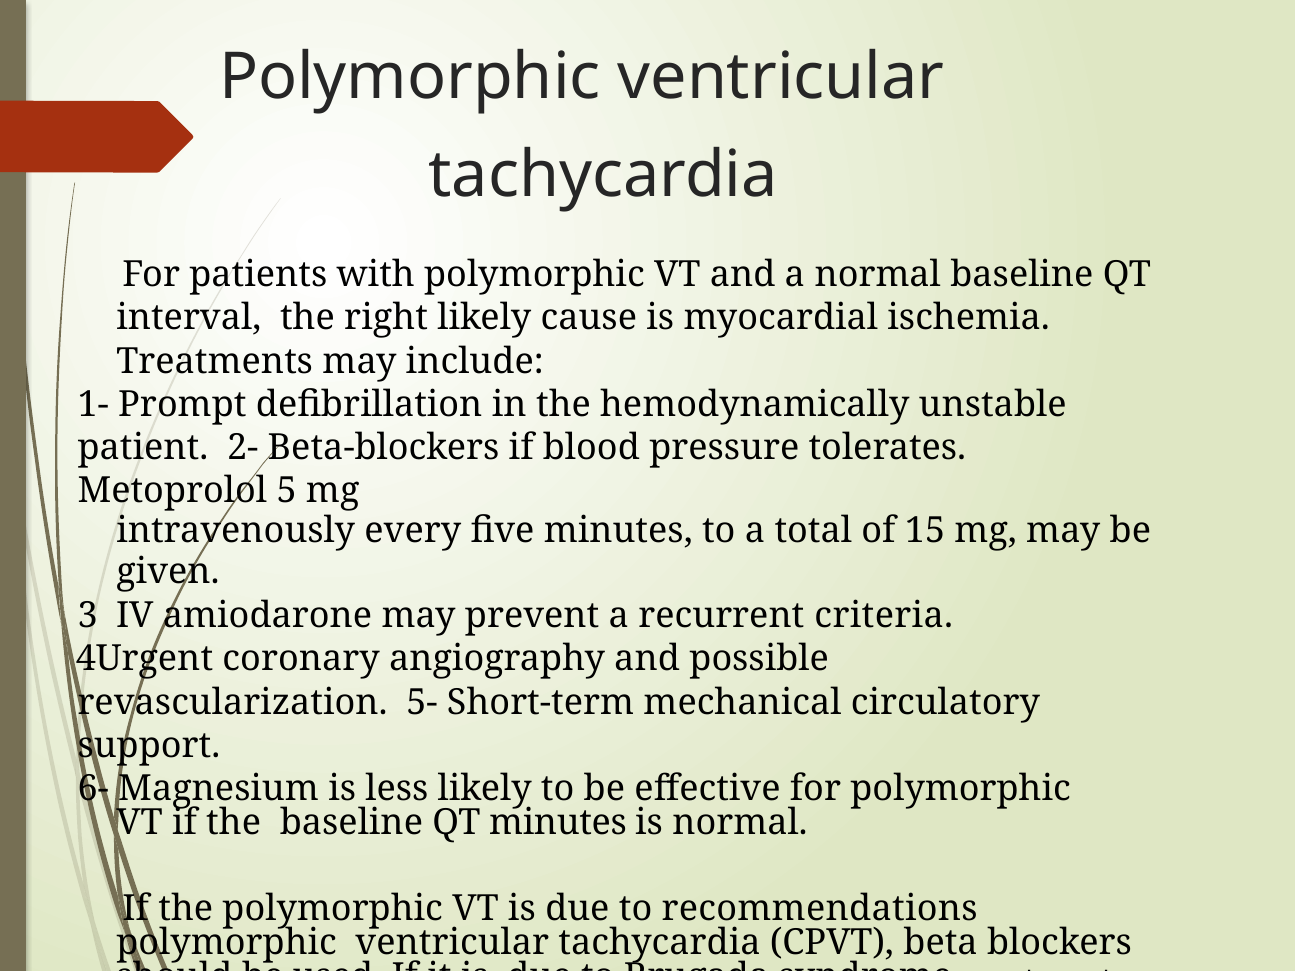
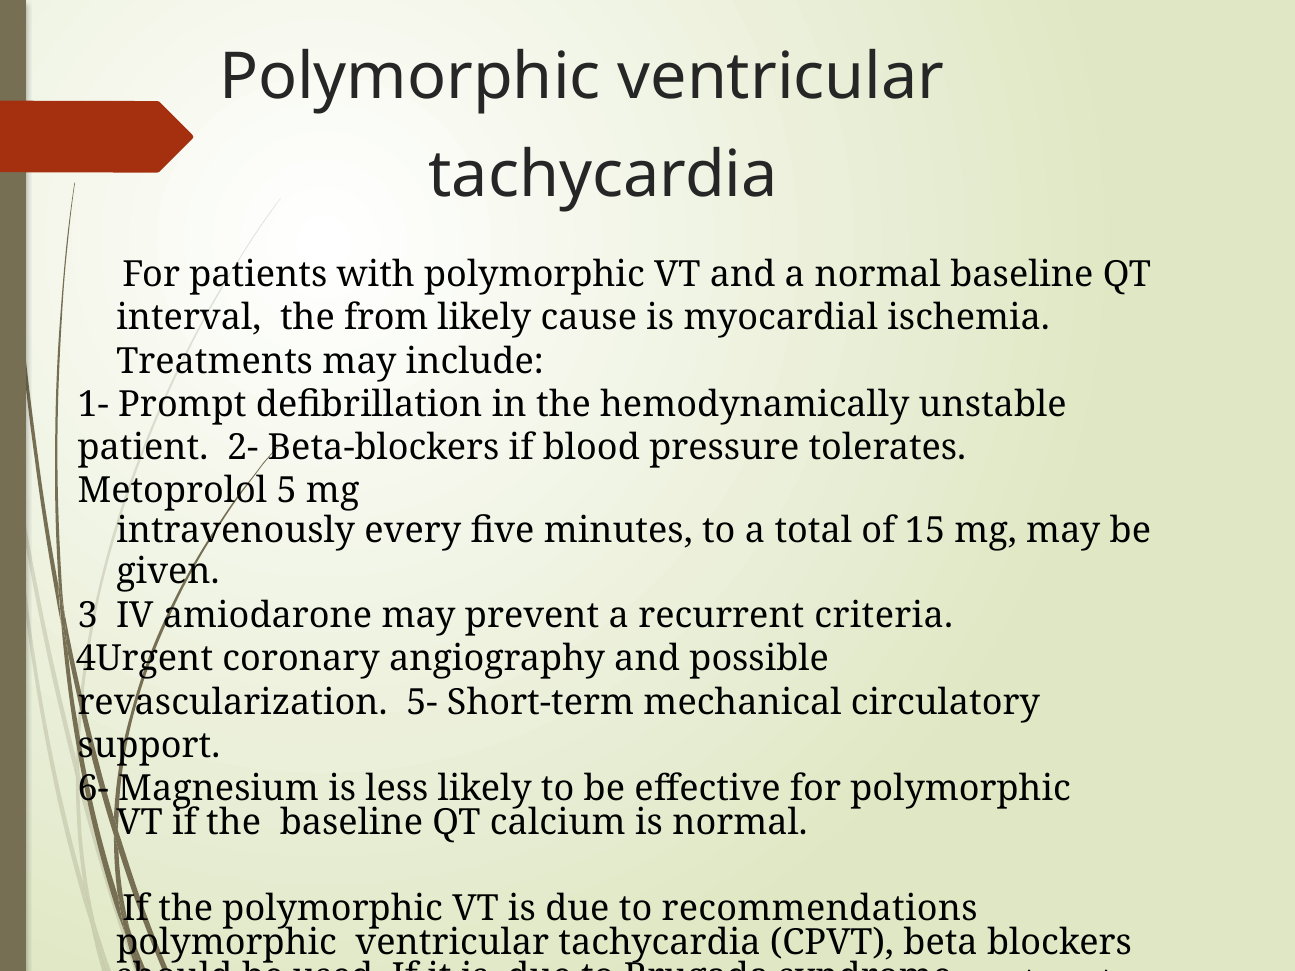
right: right -> from
QT minutes: minutes -> calcium
